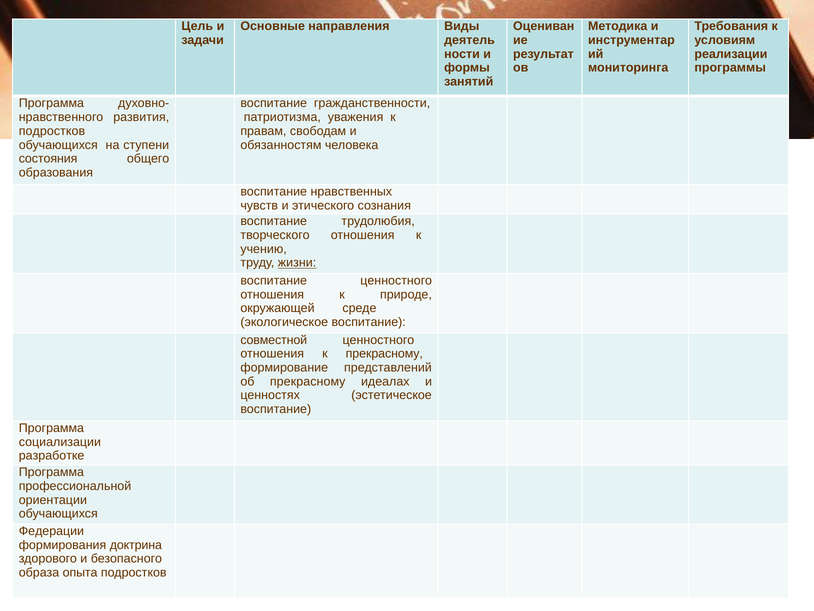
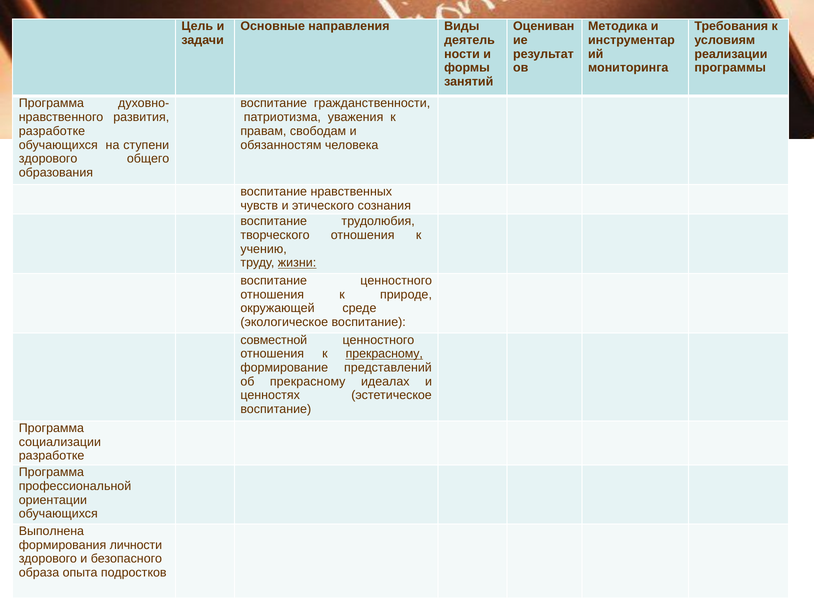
подростков at (52, 131): подростков -> разработке
состояния at (48, 159): состояния -> здорового
прекрасному at (384, 354) underline: none -> present
Федерации: Федерации -> Выполнена
доктрина: доктрина -> личности
